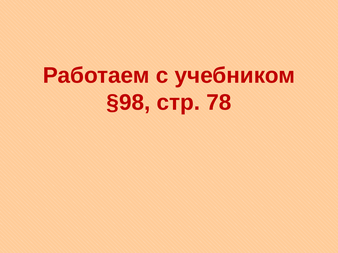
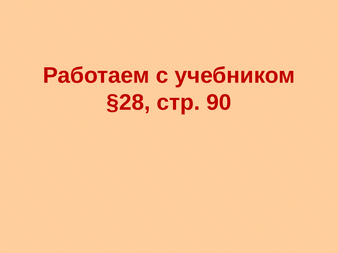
§98: §98 -> §28
78: 78 -> 90
